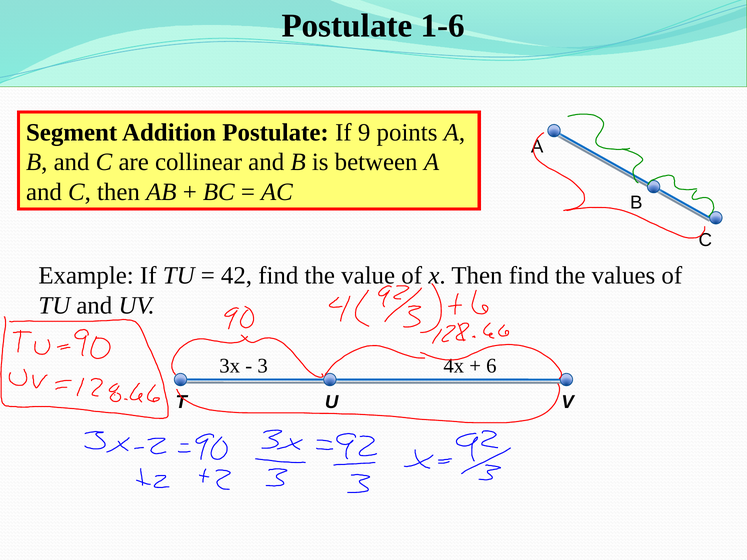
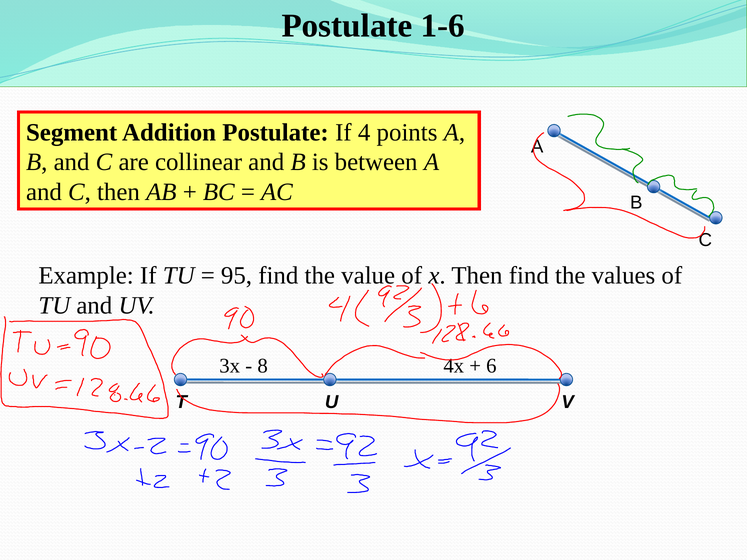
9: 9 -> 4
42: 42 -> 95
3: 3 -> 8
